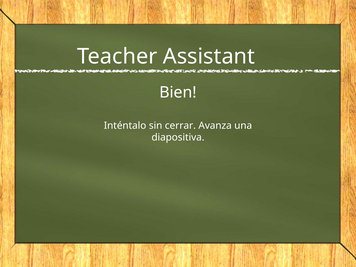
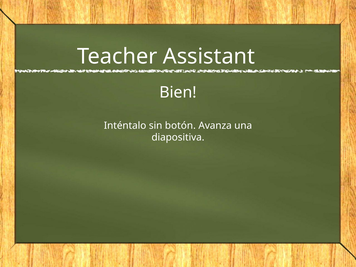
cerrar: cerrar -> botón
